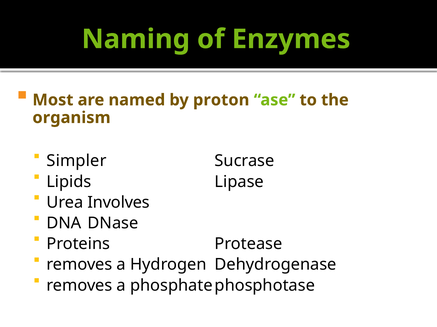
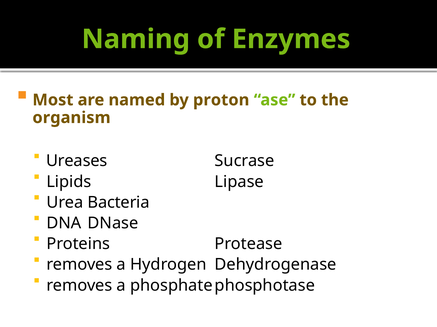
Simpler: Simpler -> Ureases
Involves: Involves -> Bacteria
